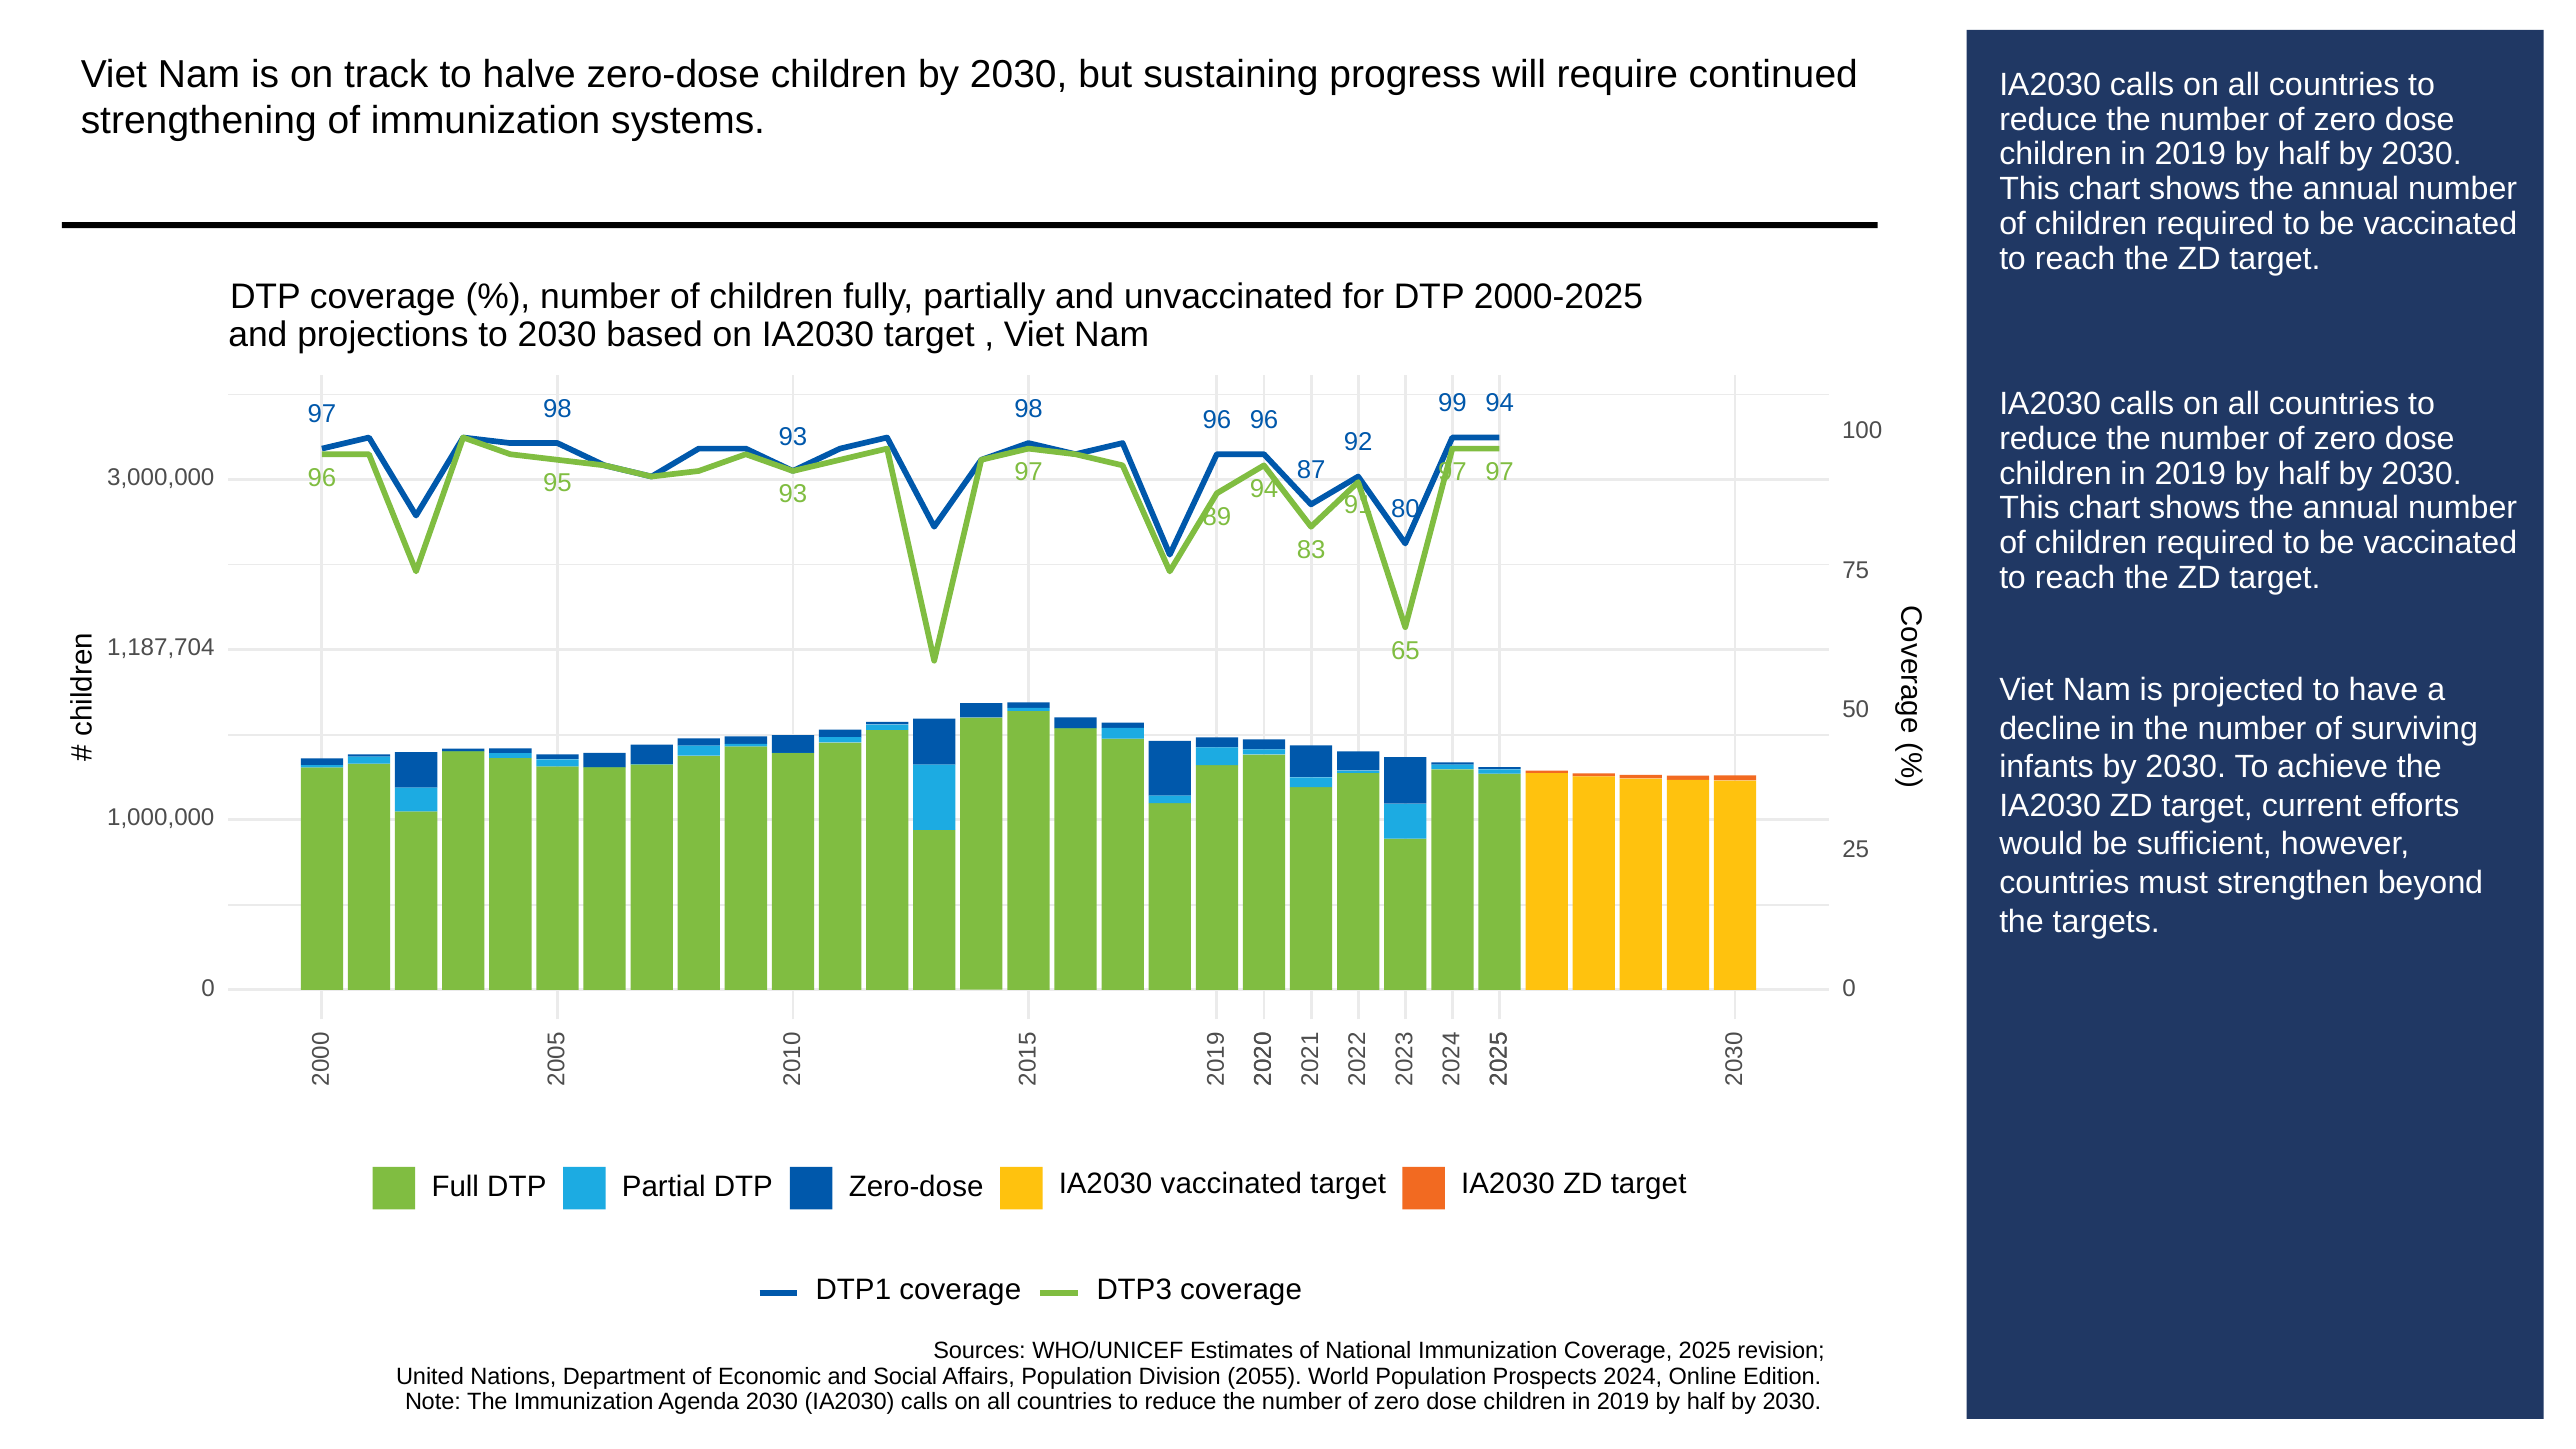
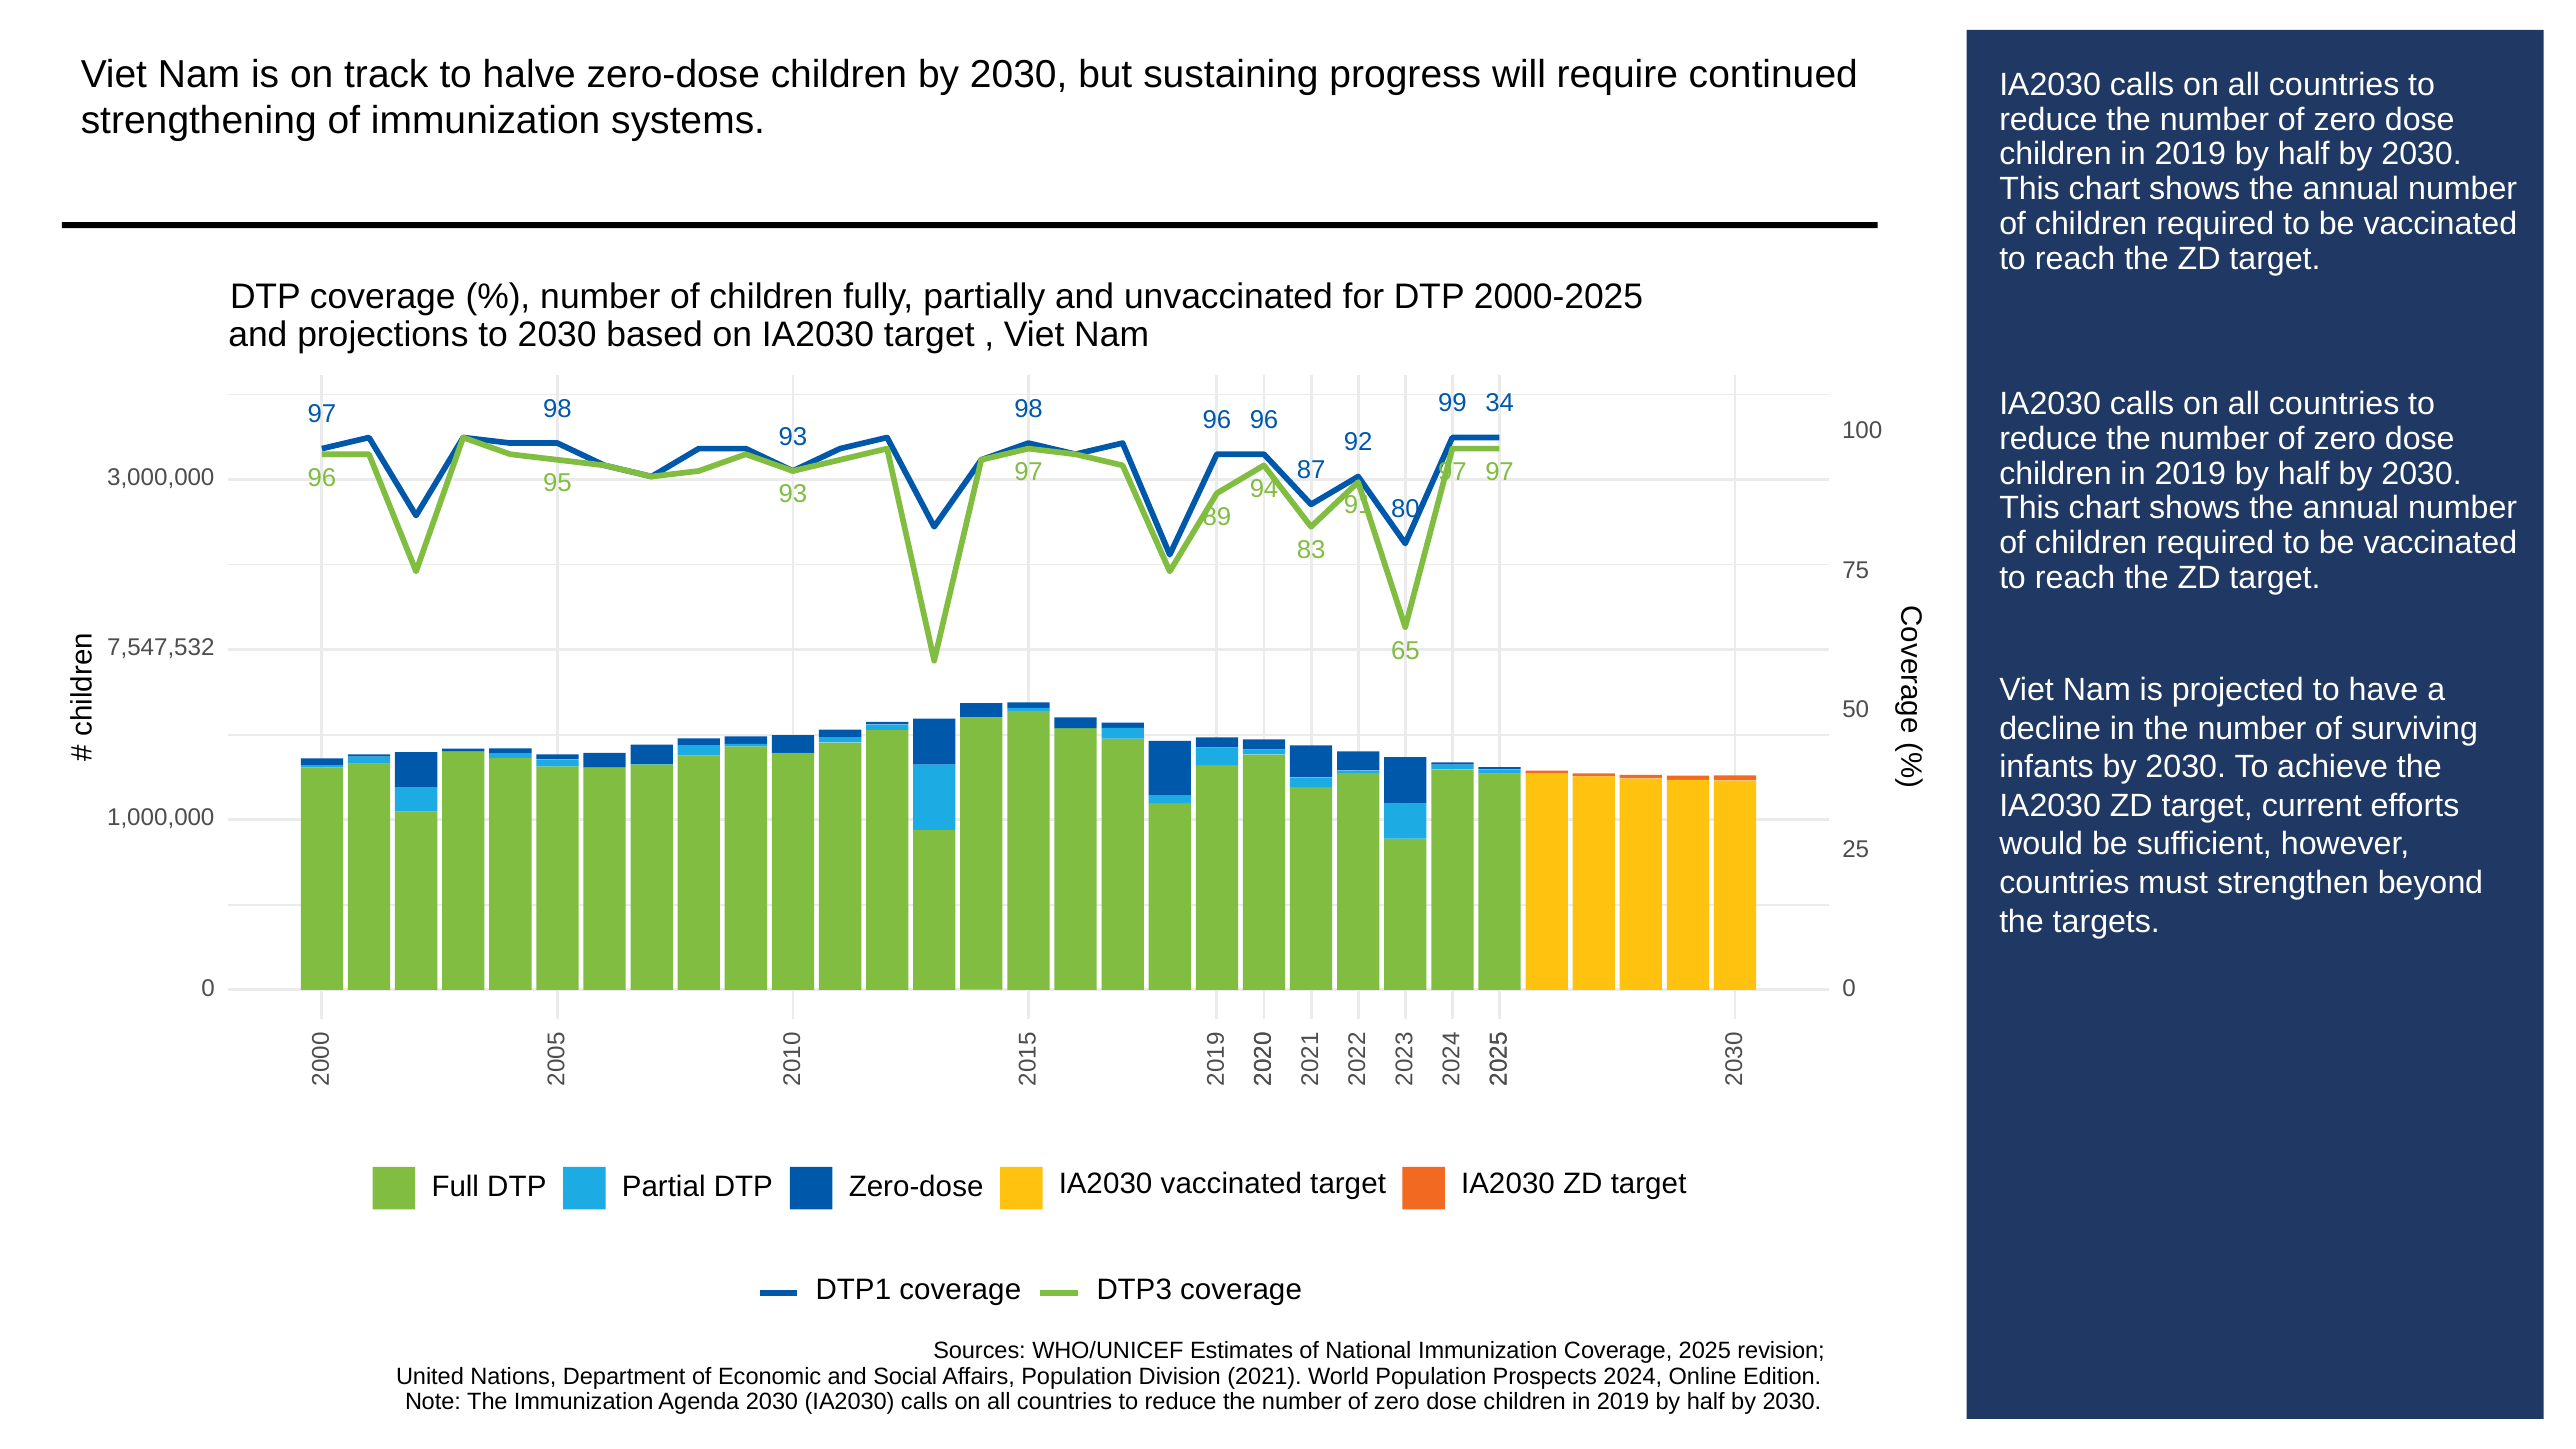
99 94: 94 -> 34
1,187,704: 1,187,704 -> 7,547,532
2055: 2055 -> 2021
